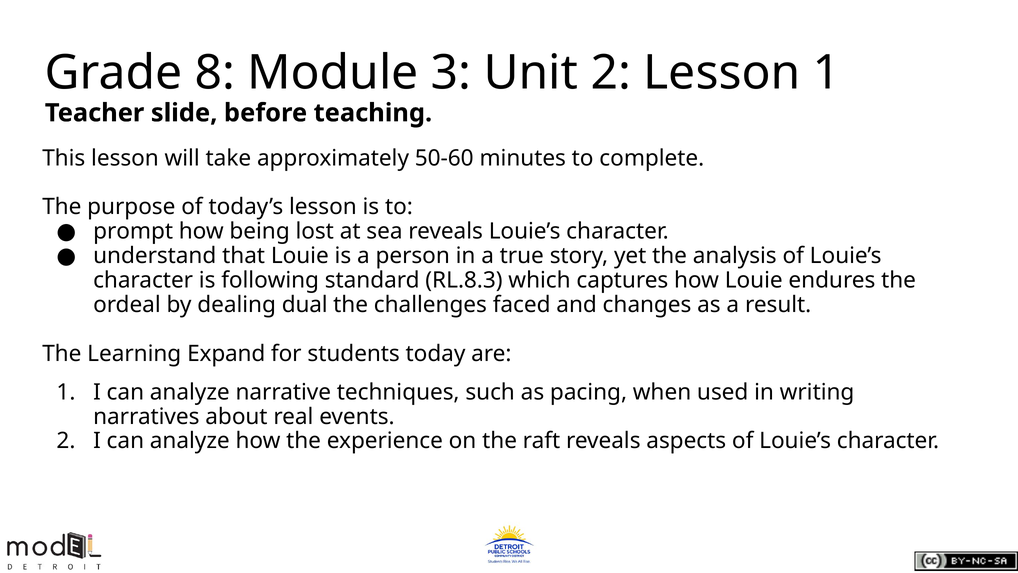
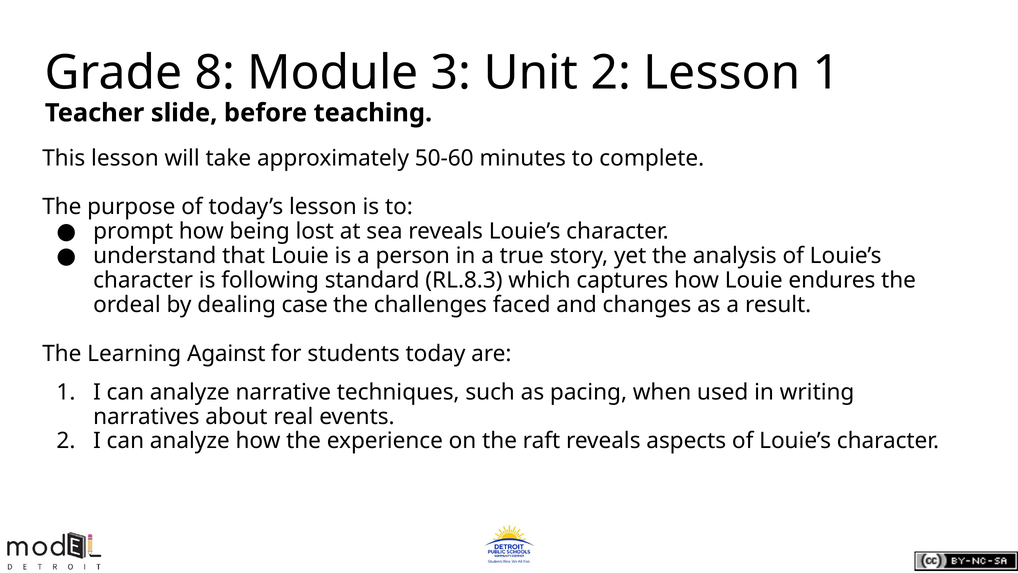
dual: dual -> case
Expand: Expand -> Against
